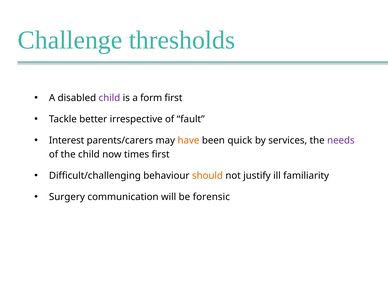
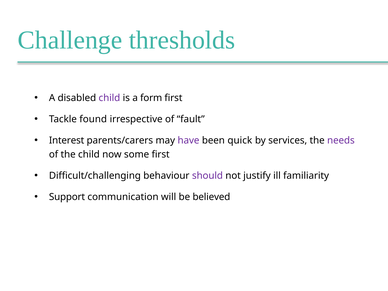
better: better -> found
have colour: orange -> purple
times: times -> some
should colour: orange -> purple
Surgery: Surgery -> Support
forensic: forensic -> believed
